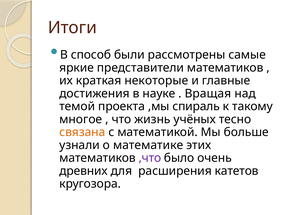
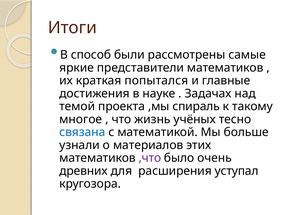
некоторые: некоторые -> попытался
Вращая: Вращая -> Задачах
связана colour: orange -> blue
математике: математике -> материалов
катетов: катетов -> уступал
